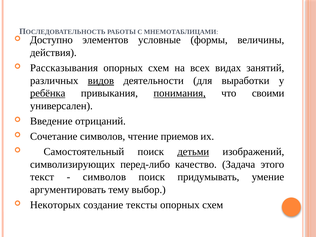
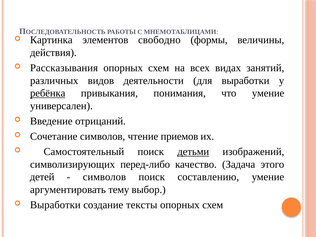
Доступно: Доступно -> Картинка
условные: условные -> свободно
видов underline: present -> none
понимания underline: present -> none
что своими: своими -> умение
текст: текст -> детей
придумывать: придумывать -> составлению
Некоторых at (55, 205): Некоторых -> Выработки
